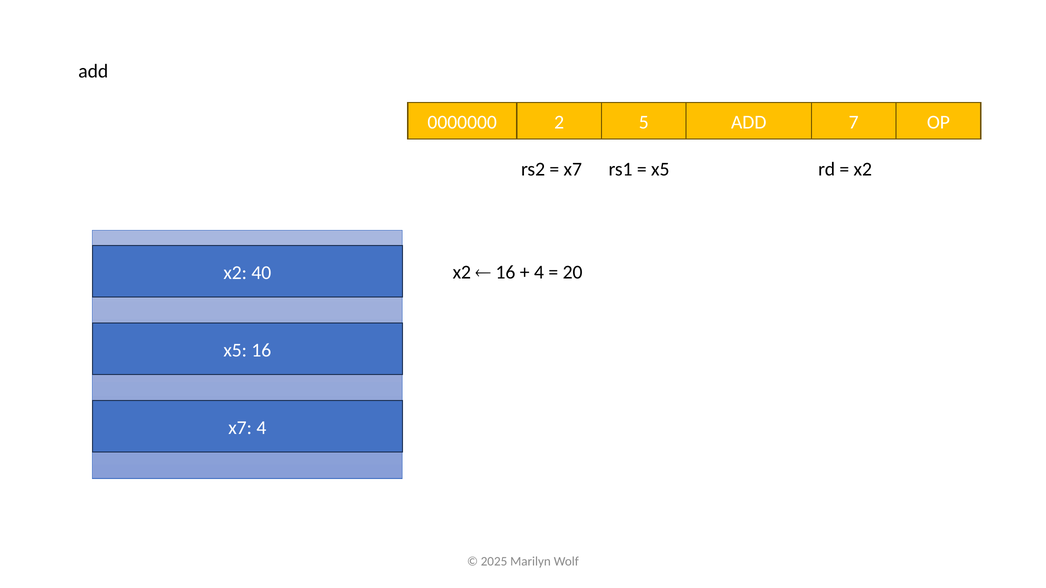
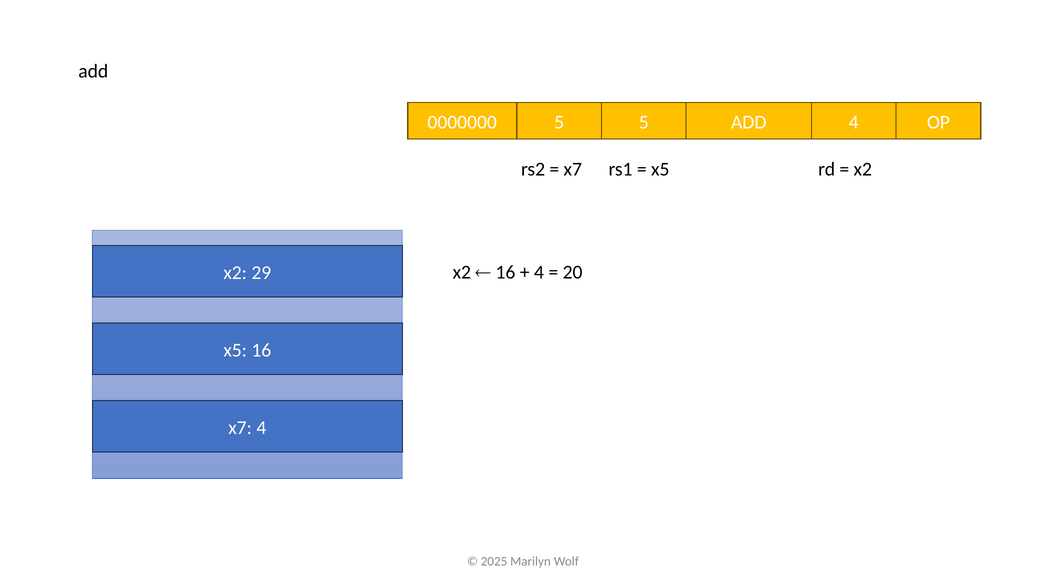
0000000 2: 2 -> 5
ADD 7: 7 -> 4
40: 40 -> 29
